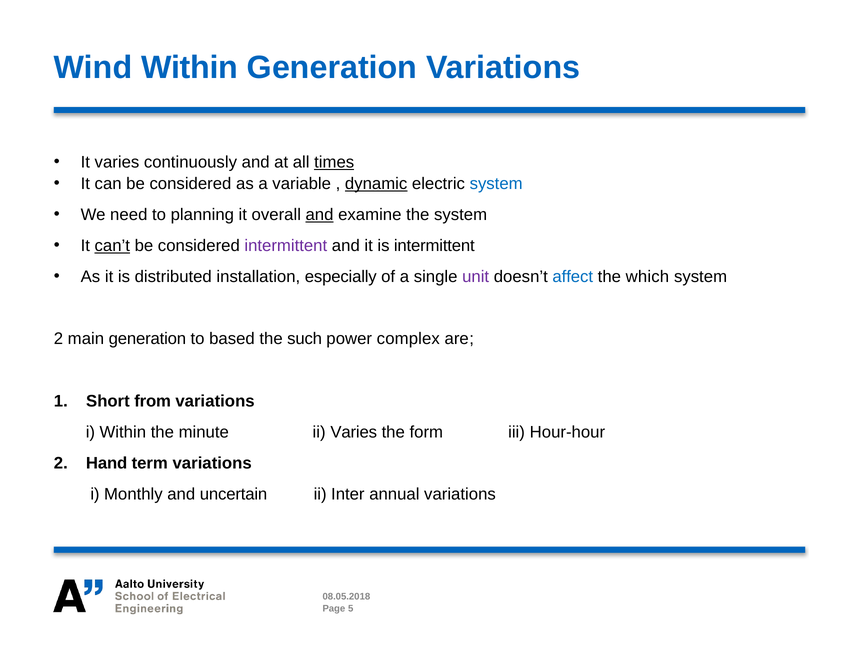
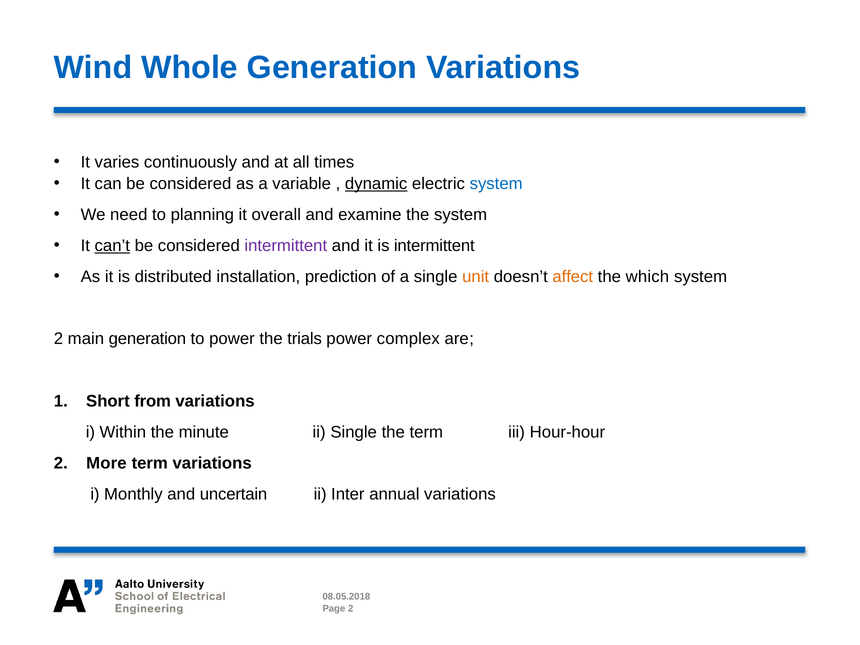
Wind Within: Within -> Whole
times underline: present -> none
and at (320, 215) underline: present -> none
especially: especially -> prediction
unit colour: purple -> orange
affect colour: blue -> orange
to based: based -> power
such: such -> trials
ii Varies: Varies -> Single
the form: form -> term
Hand: Hand -> More
Page 5: 5 -> 2
